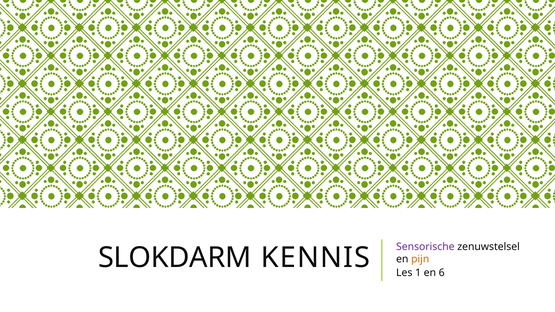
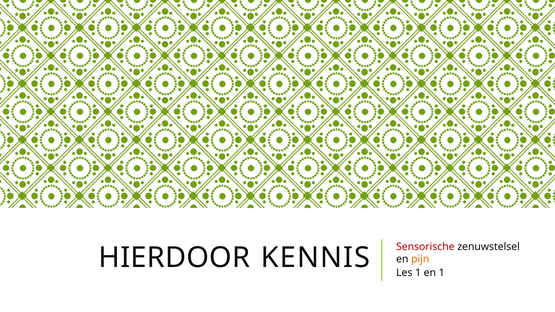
Sensorische colour: purple -> red
SLOKDARM: SLOKDARM -> HIERDOOR
en 6: 6 -> 1
